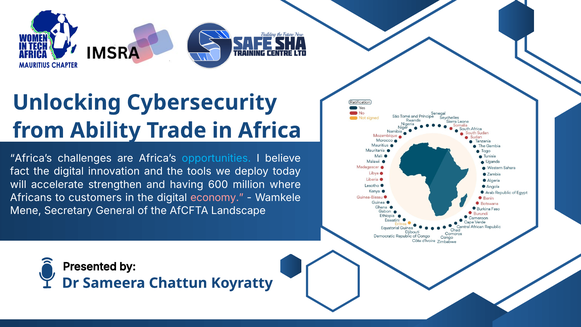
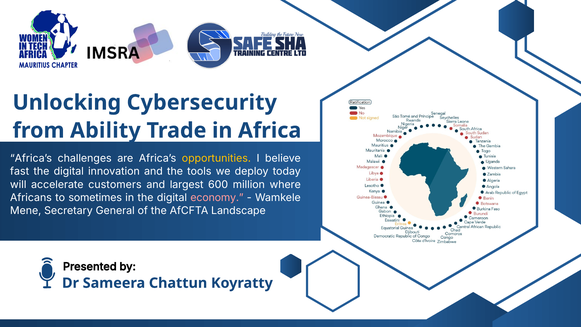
opportunities colour: light blue -> yellow
fact: fact -> fast
strengthen: strengthen -> customers
having: having -> largest
customers: customers -> sometimes
